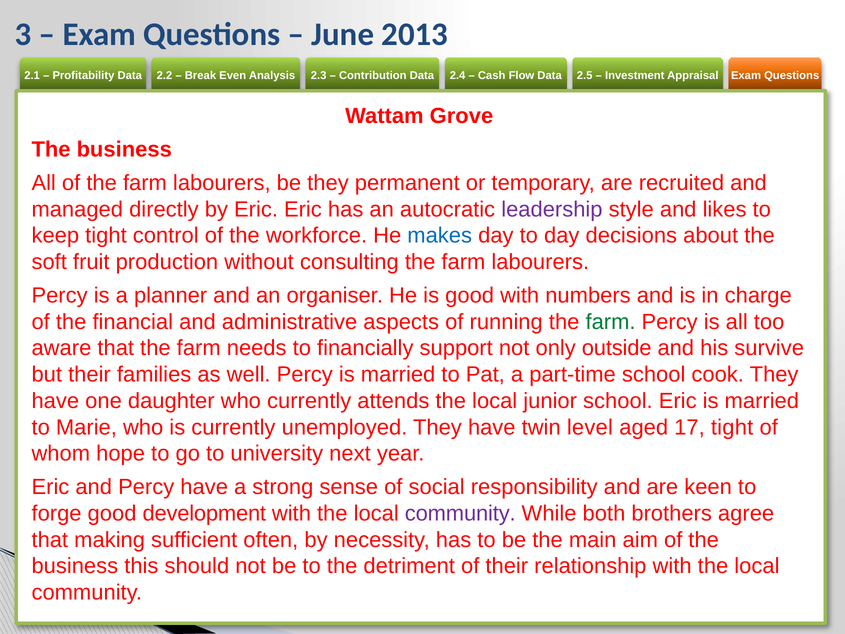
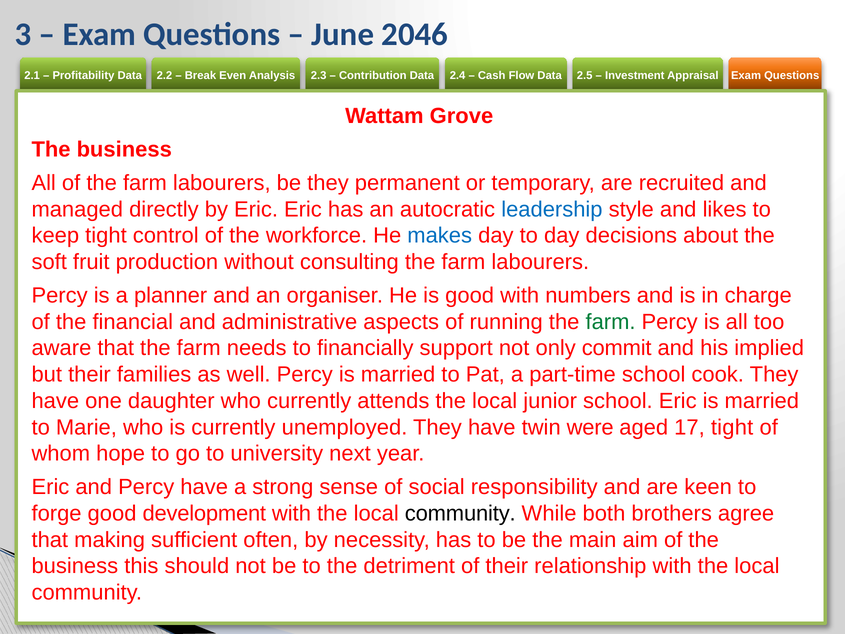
2013: 2013 -> 2046
leadership colour: purple -> blue
outside: outside -> commit
survive: survive -> implied
level: level -> were
community at (460, 513) colour: purple -> black
